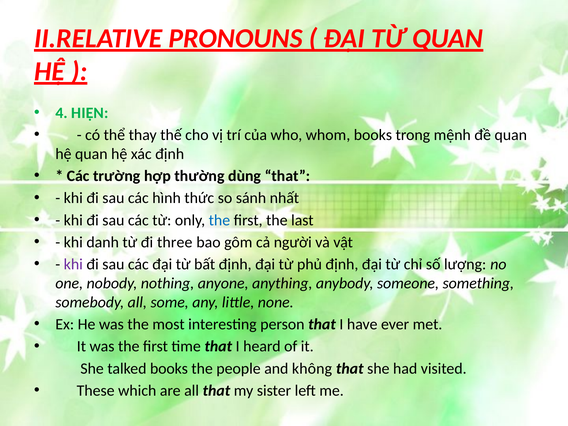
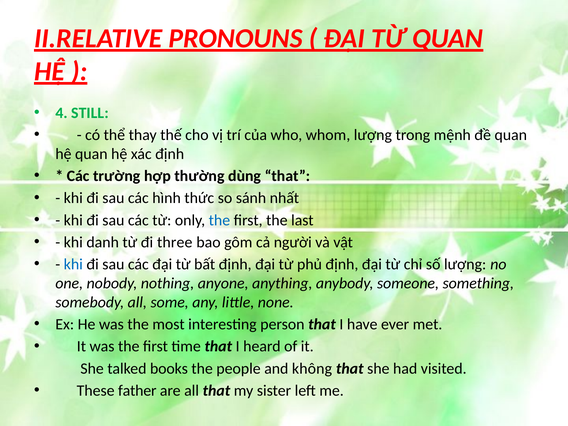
HIỆN: HIỆN -> STILL
whom books: books -> lượng
khi at (73, 264) colour: purple -> blue
which: which -> father
